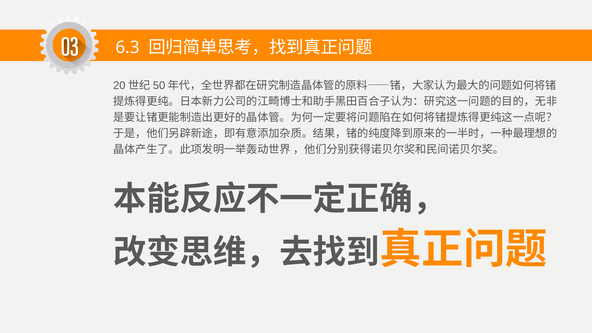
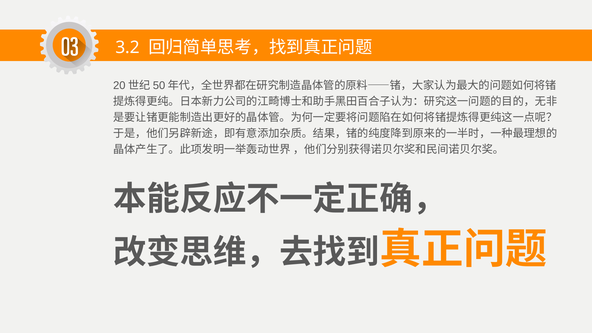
6.3: 6.3 -> 3.2
